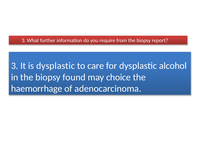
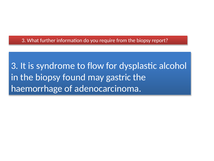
is dysplastic: dysplastic -> syndrome
care: care -> flow
choice: choice -> gastric
